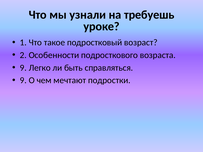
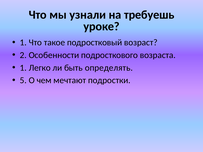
9 at (23, 68): 9 -> 1
справляться: справляться -> определять
9 at (23, 80): 9 -> 5
